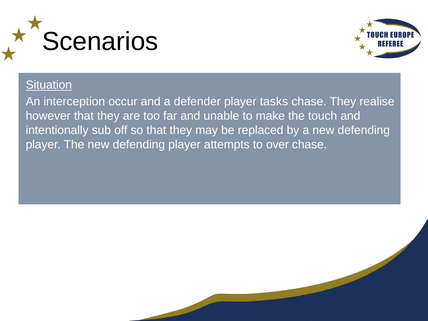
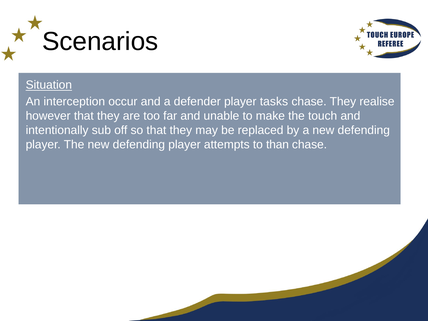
over: over -> than
